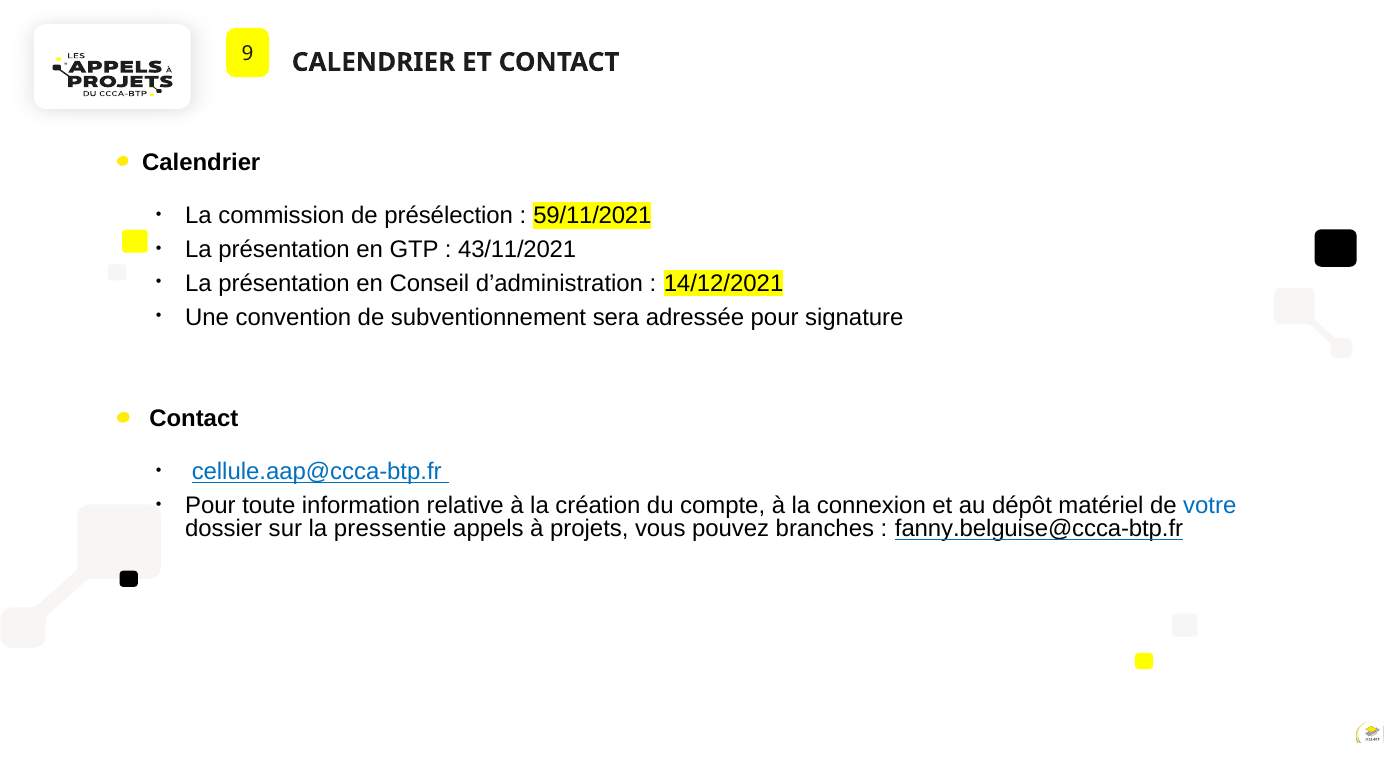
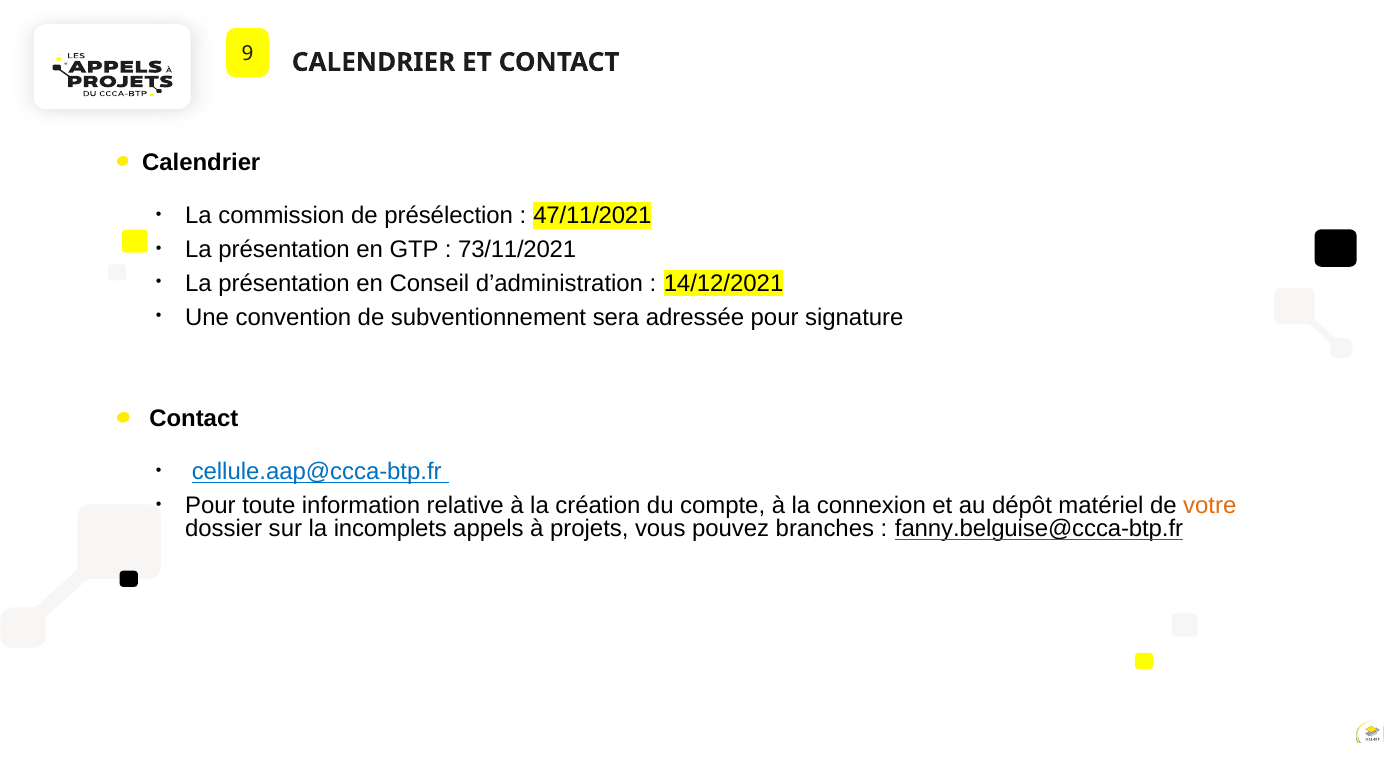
59/11/2021: 59/11/2021 -> 47/11/2021
43/11/2021: 43/11/2021 -> 73/11/2021
votre colour: blue -> orange
pressentie: pressentie -> incomplets
